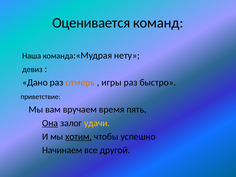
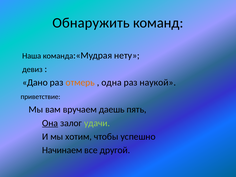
Оценивается: Оценивается -> Обнаружить
игры: игры -> одна
быстро: быстро -> наукой
время: время -> даешь
удачи colour: yellow -> light green
хотим underline: present -> none
